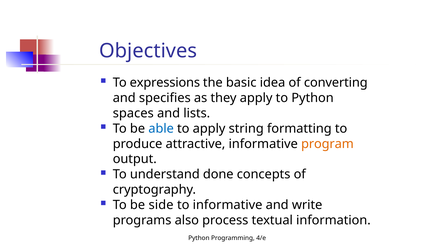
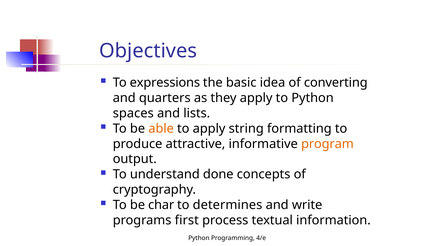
specifies: specifies -> quarters
able colour: blue -> orange
side: side -> char
to informative: informative -> determines
also: also -> first
